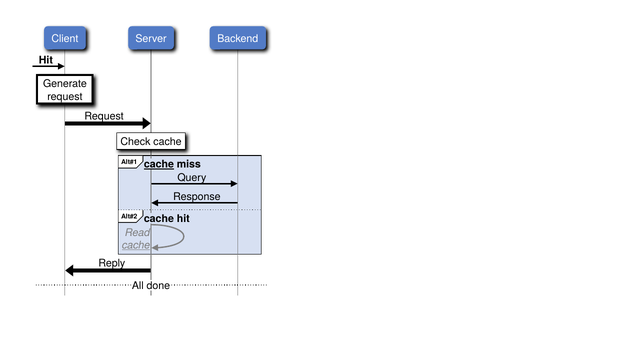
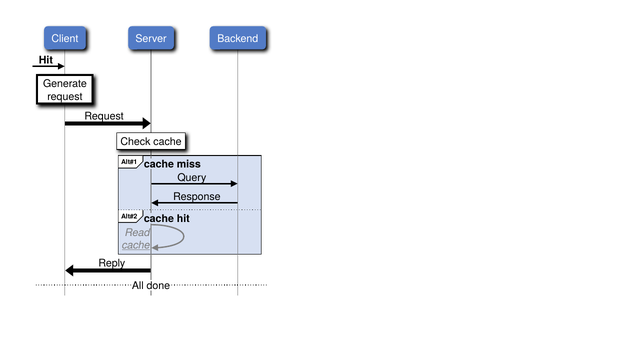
cache at (159, 164) underline: present -> none
